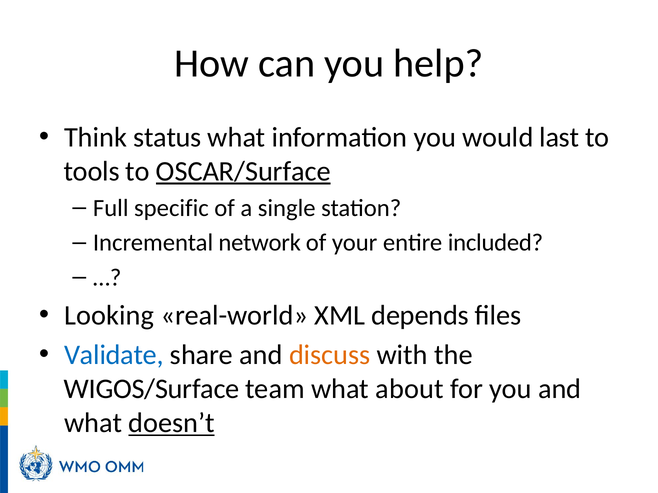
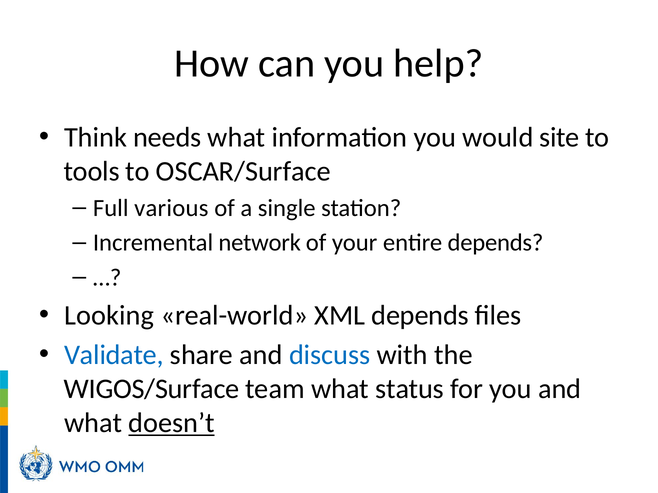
status: status -> needs
last: last -> site
OSCAR/Surface underline: present -> none
specific: specific -> various
entire included: included -> depends
discuss colour: orange -> blue
about: about -> status
